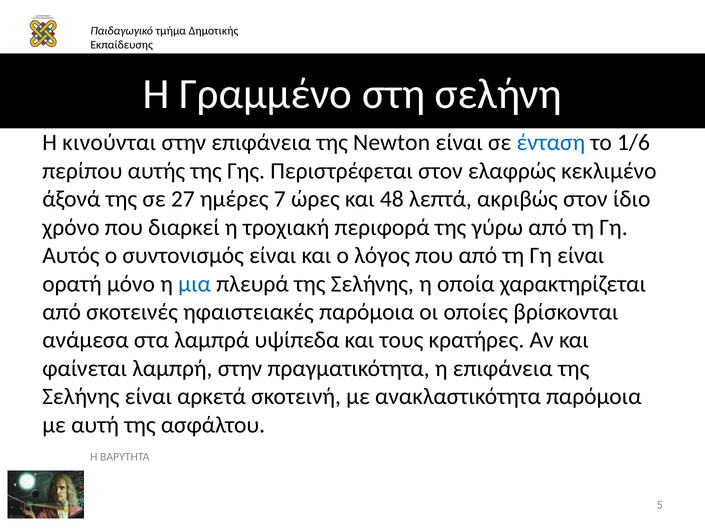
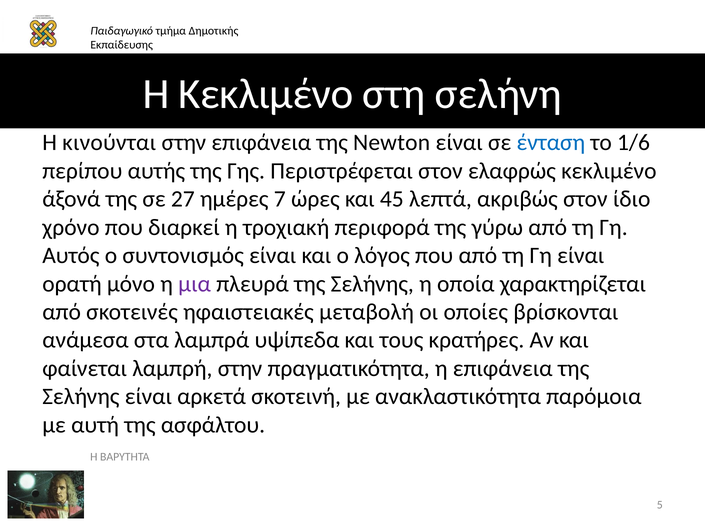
Η Γραμμένο: Γραμμένο -> Κεκλιμένο
48: 48 -> 45
μια colour: blue -> purple
ηφαιστειακές παρόμοια: παρόμοια -> μεταβολή
